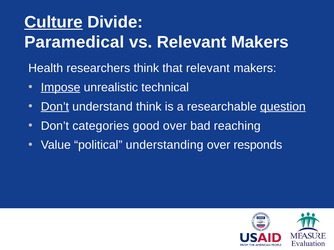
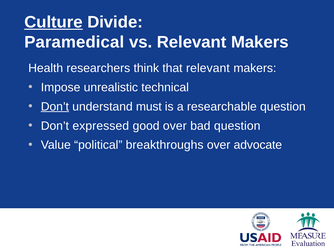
Impose underline: present -> none
understand think: think -> must
question at (283, 107) underline: present -> none
categories: categories -> expressed
bad reaching: reaching -> question
understanding: understanding -> breakthroughs
responds: responds -> advocate
